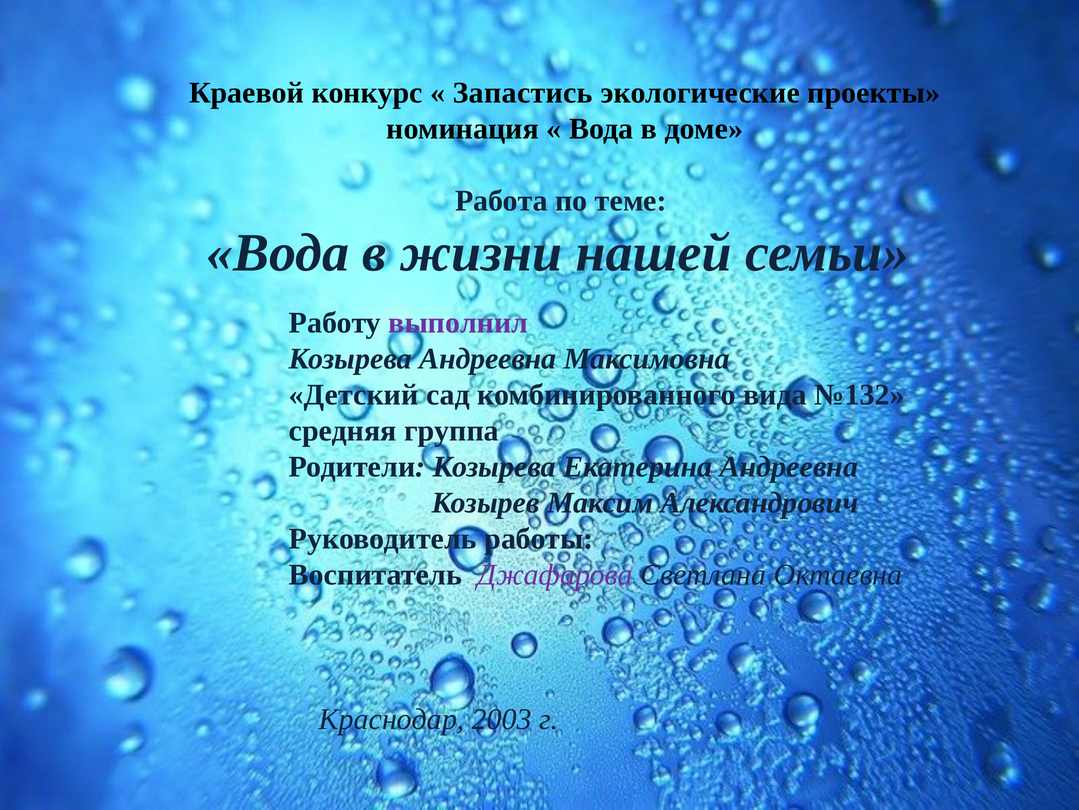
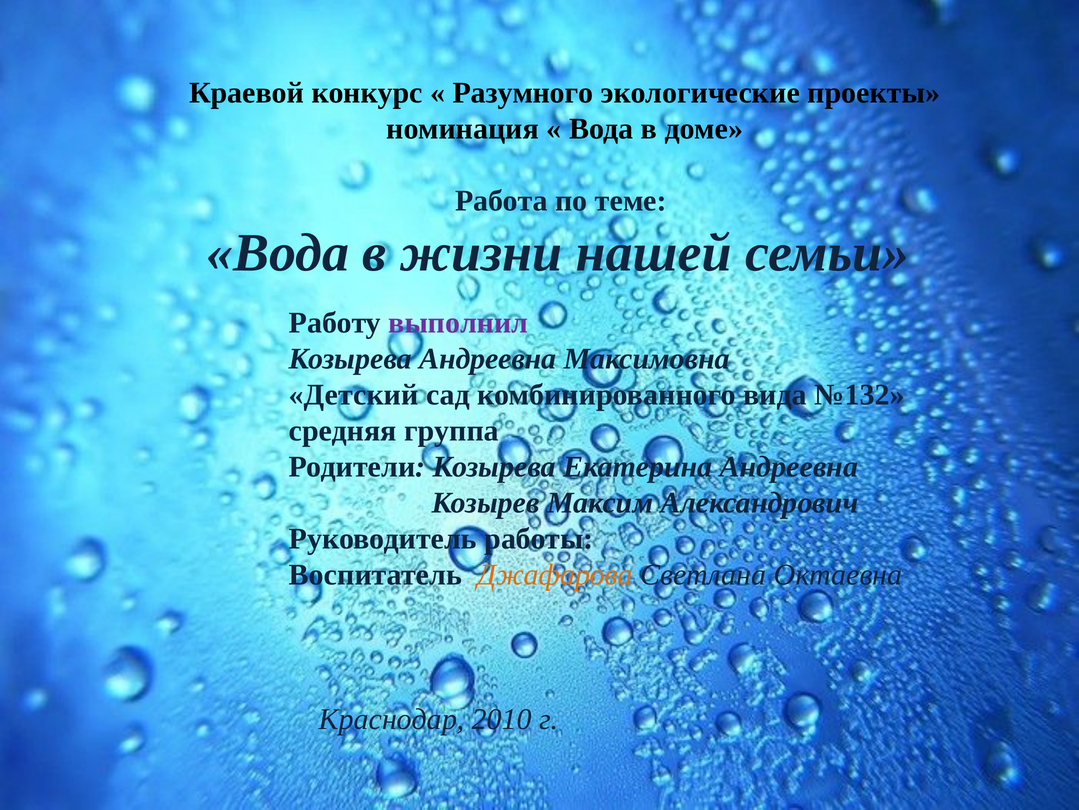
Запастись: Запастись -> Разумного
Джафарова colour: purple -> orange
2003: 2003 -> 2010
